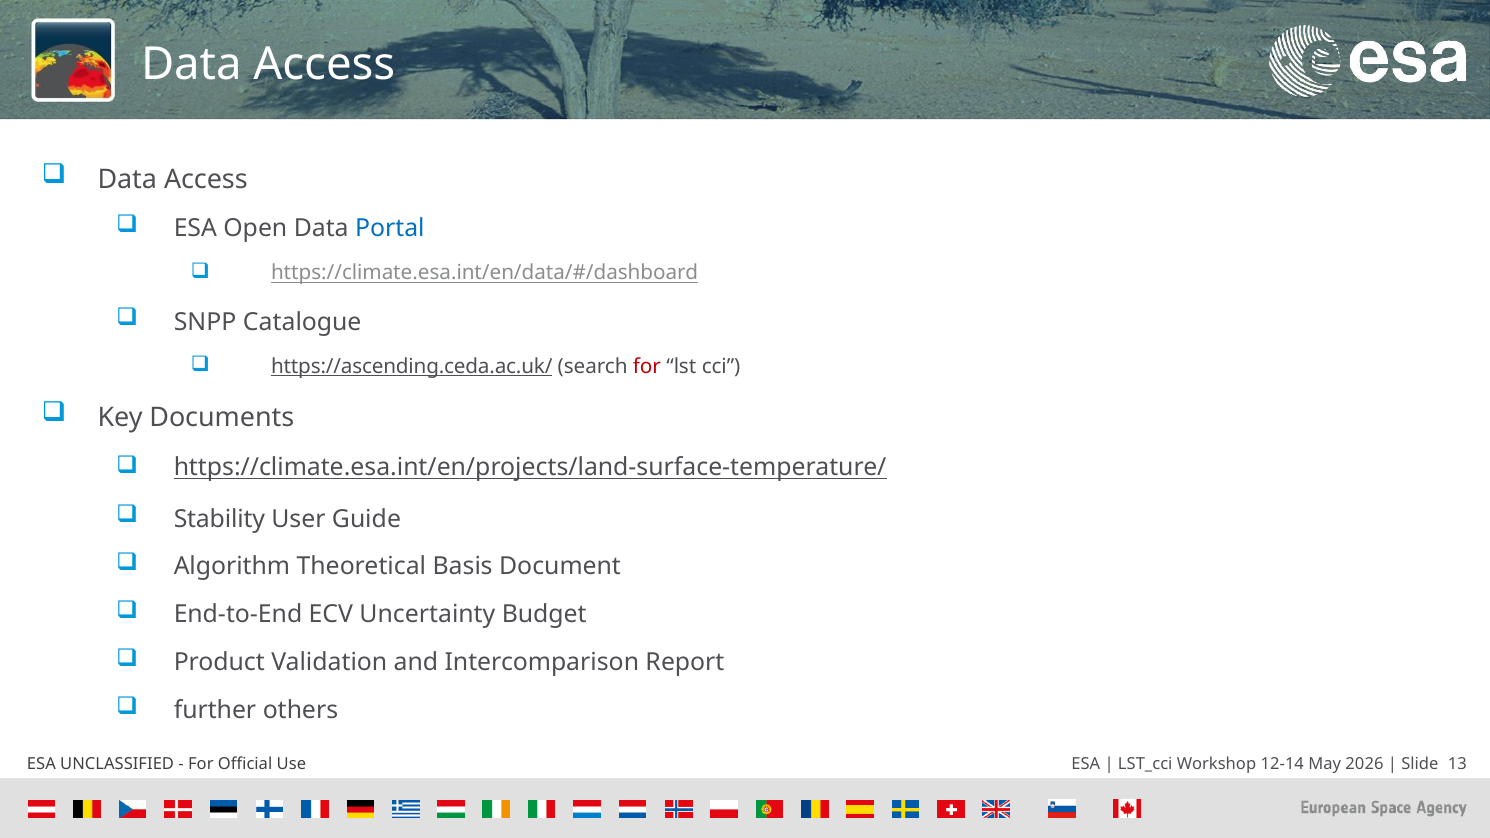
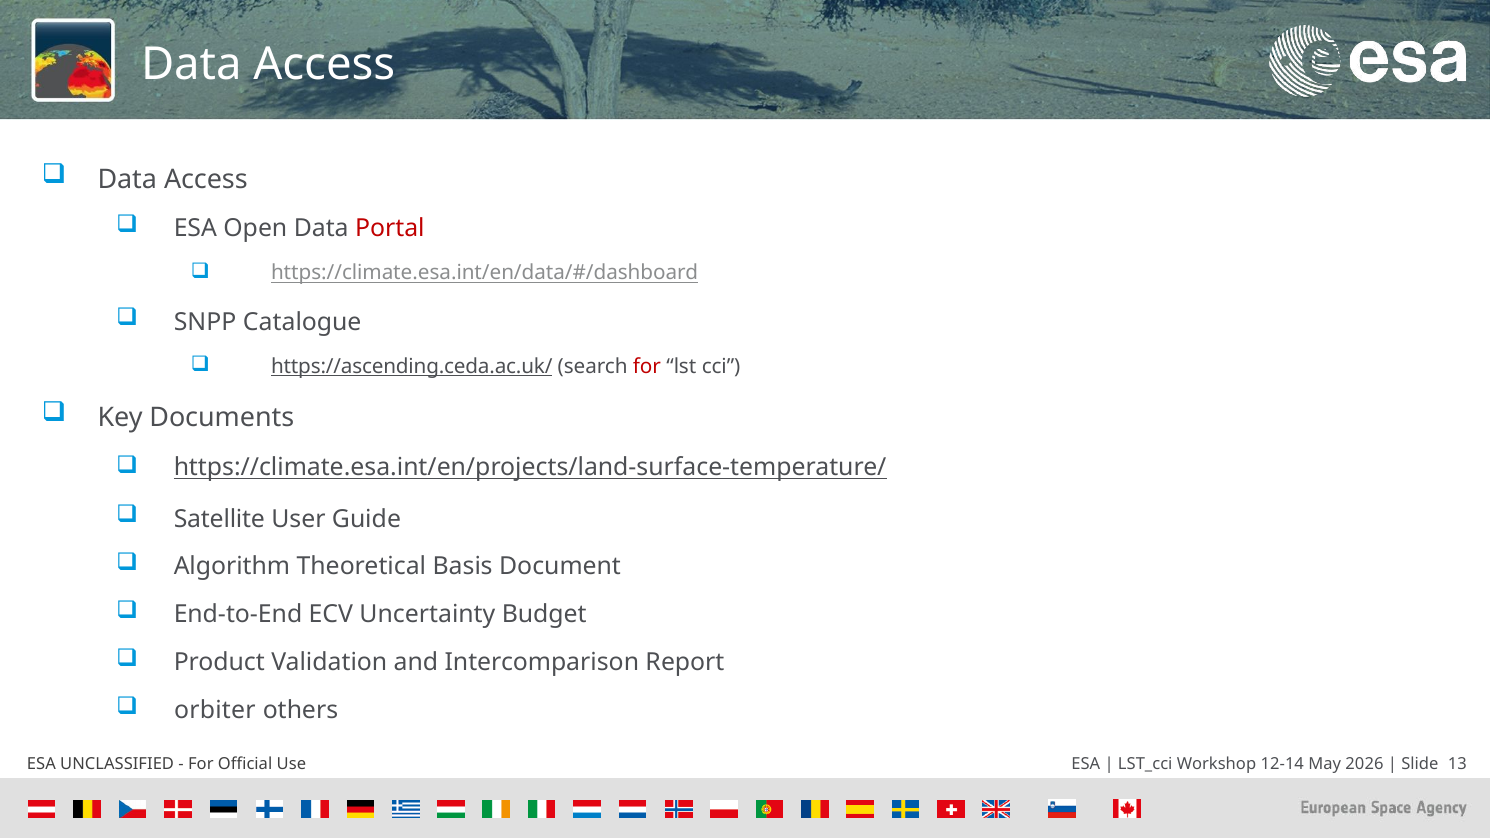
Portal colour: blue -> red
Stability: Stability -> Satellite
further: further -> orbiter
